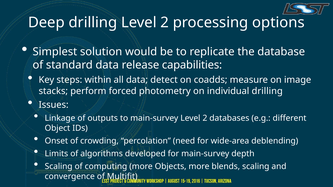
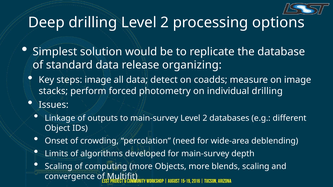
capabilities: capabilities -> organizing
steps within: within -> image
